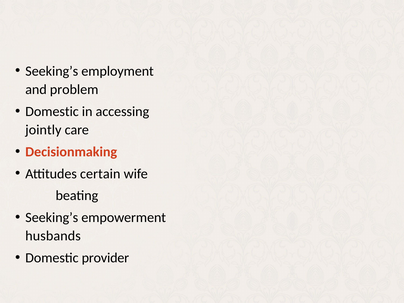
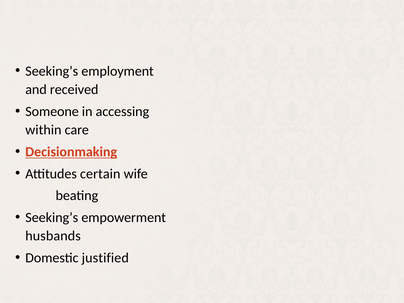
problem: problem -> received
Domestic at (52, 112): Domestic -> Someone
jointly: jointly -> within
Decisionmaking underline: none -> present
provider: provider -> justified
